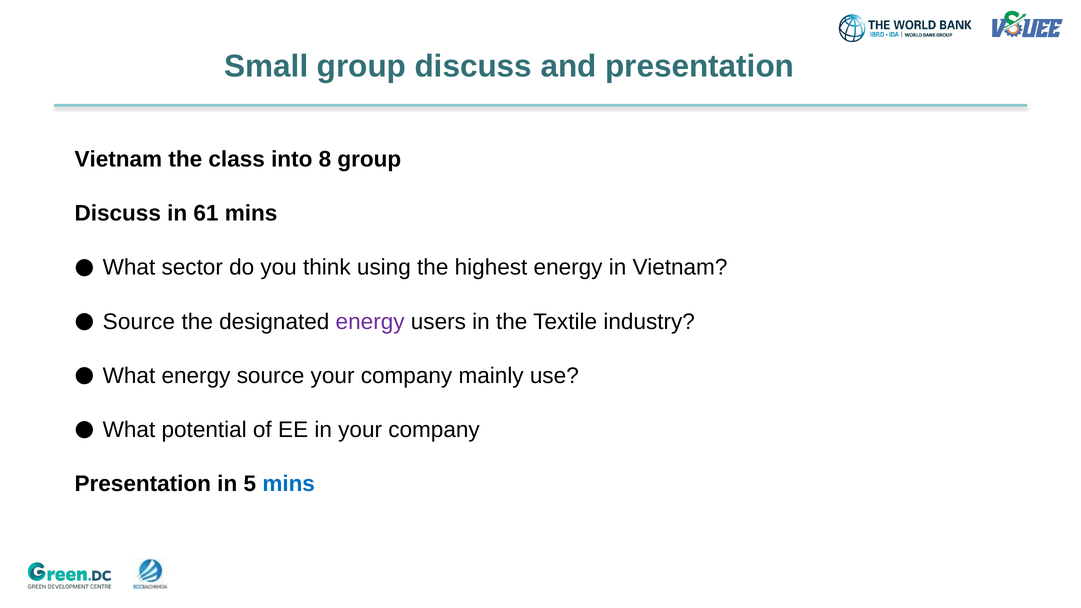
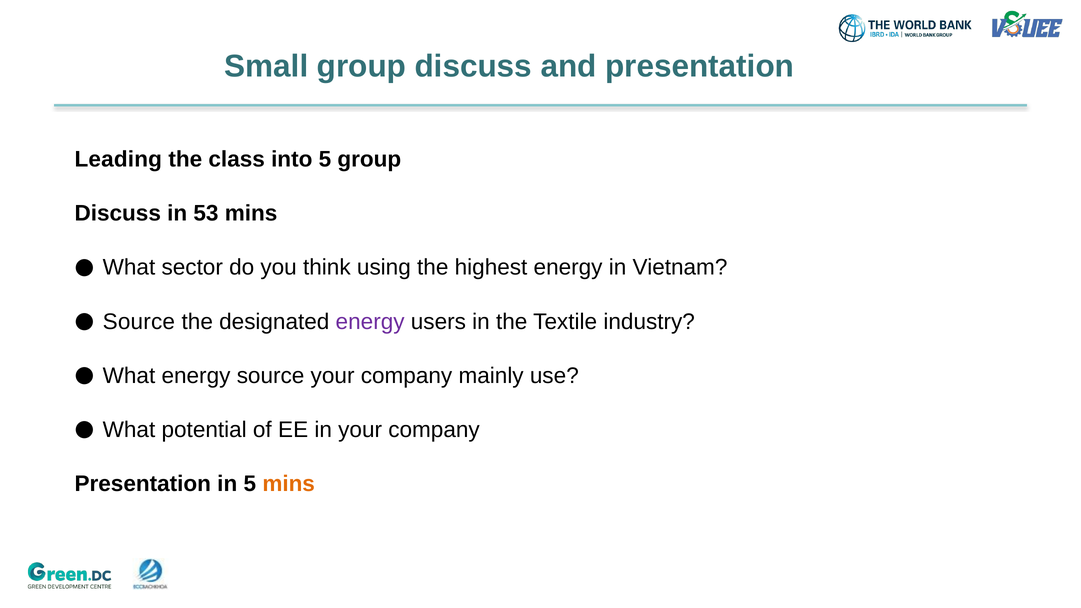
Vietnam at (118, 159): Vietnam -> Leading
into 8: 8 -> 5
61: 61 -> 53
mins at (289, 484) colour: blue -> orange
